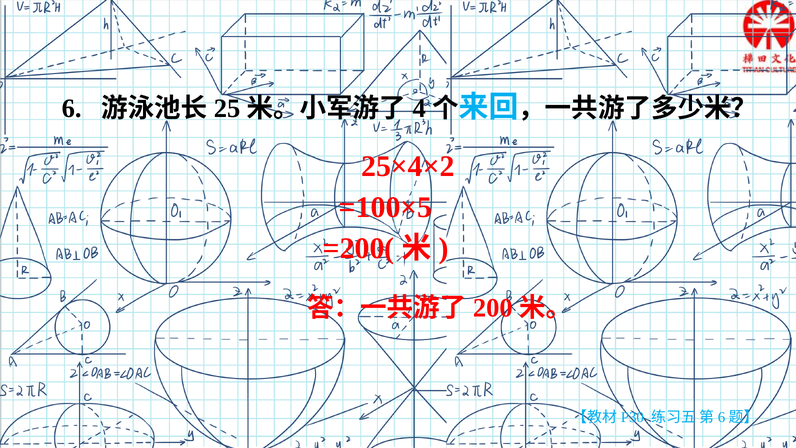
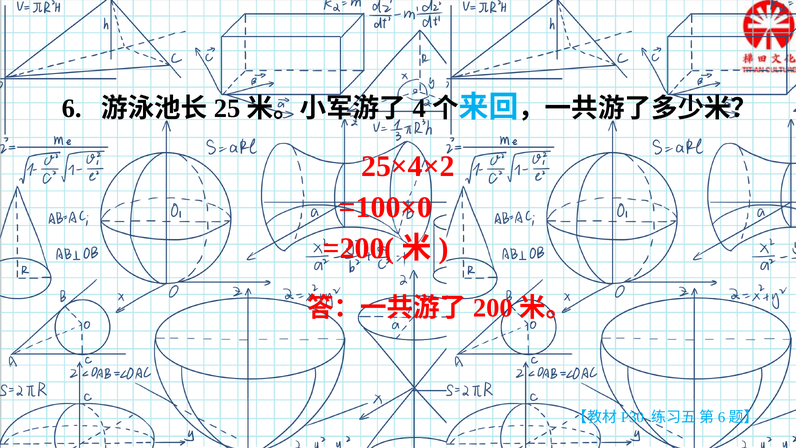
=100×5: =100×5 -> =100×0
